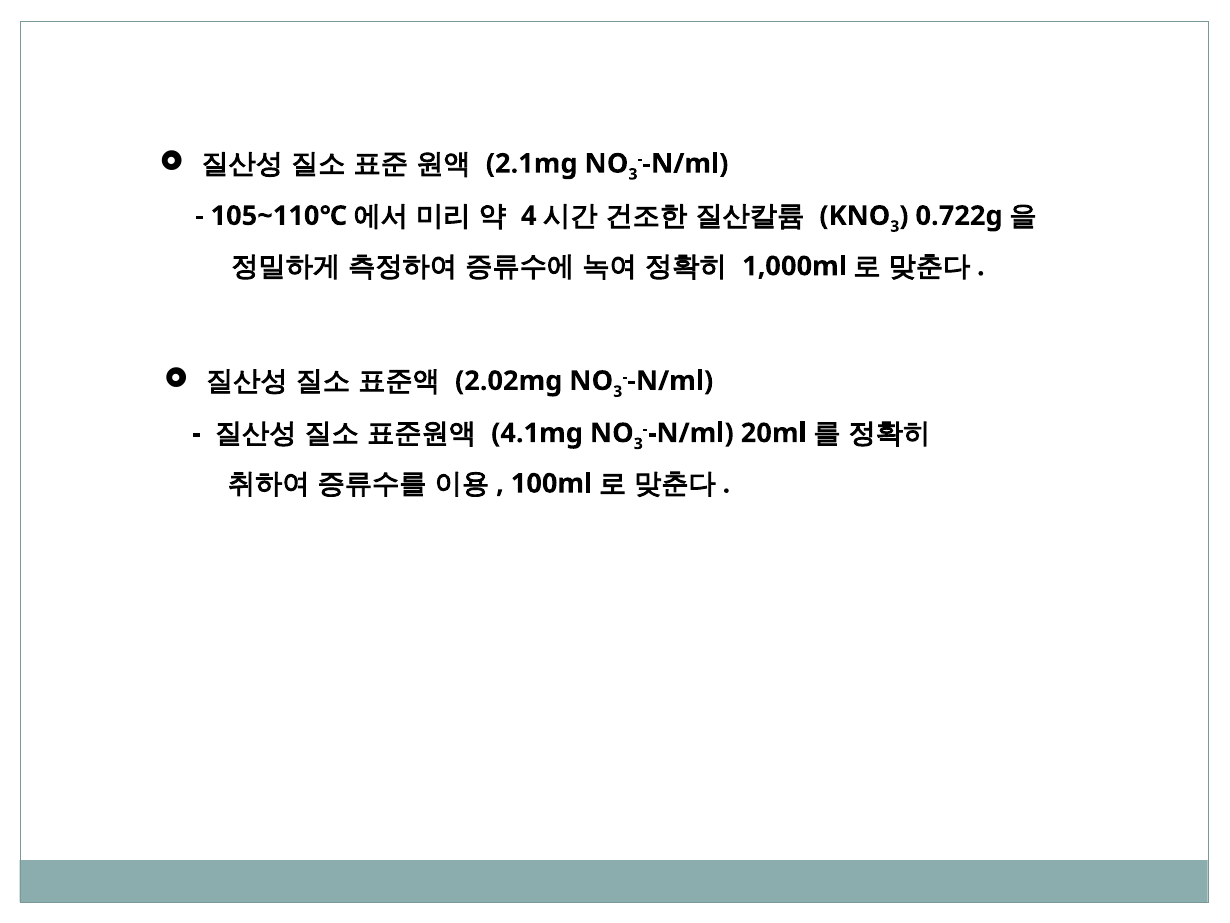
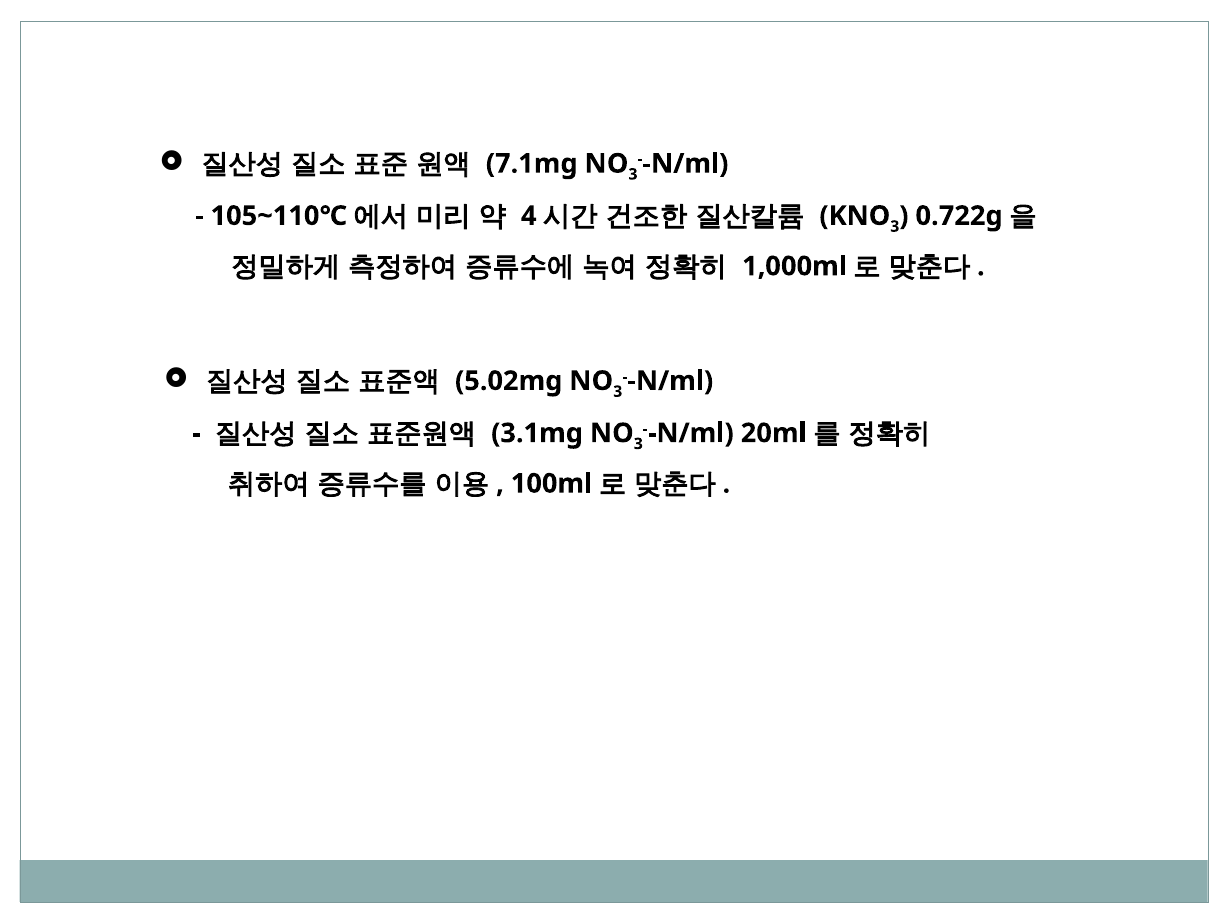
2.1mg: 2.1mg -> 7.1mg
2.02mg: 2.02mg -> 5.02mg
4.1mg: 4.1mg -> 3.1mg
